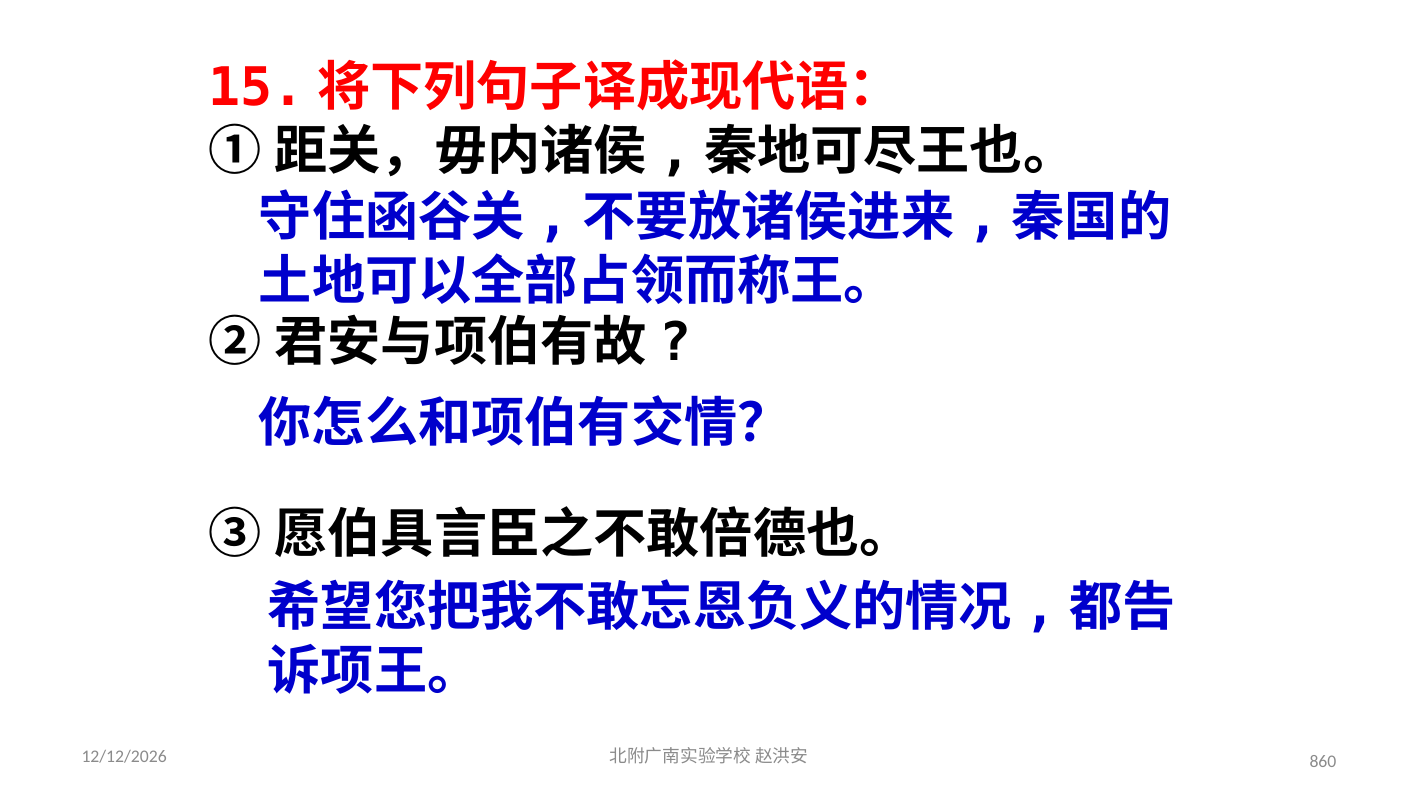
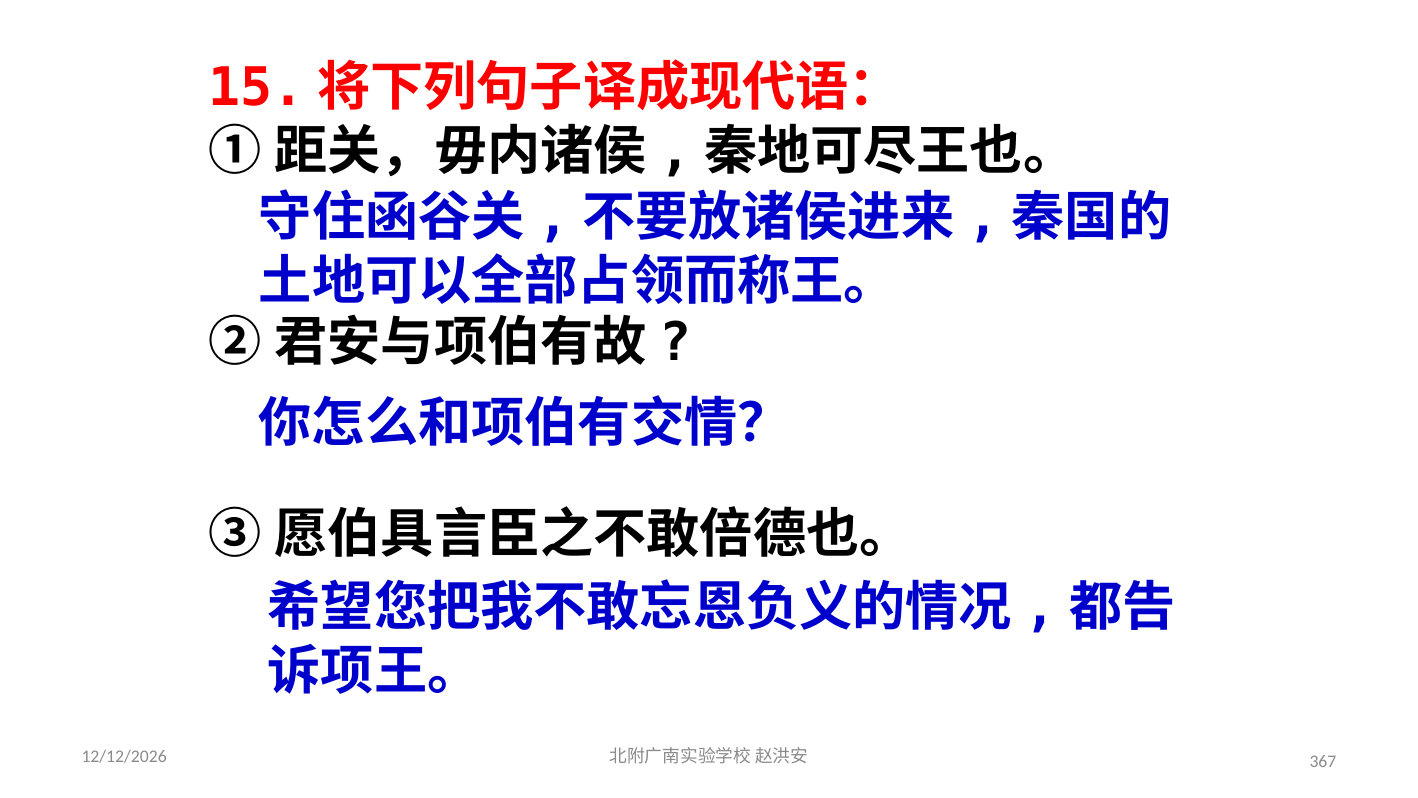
860: 860 -> 367
